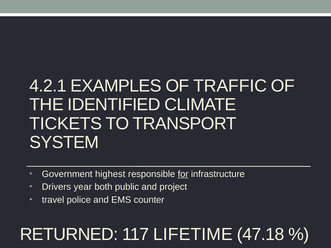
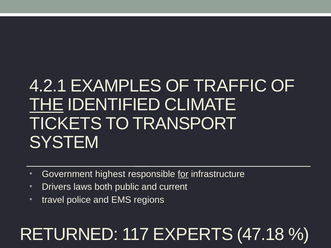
THE underline: none -> present
year: year -> laws
project: project -> current
counter: counter -> regions
LIFETIME: LIFETIME -> EXPERTS
